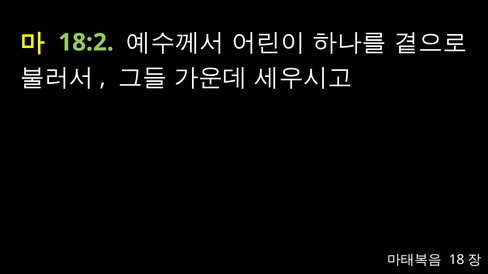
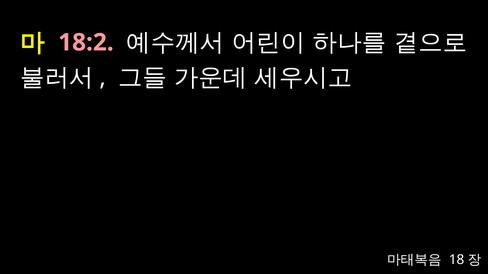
18:2 colour: light green -> pink
